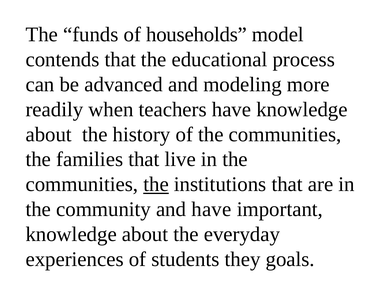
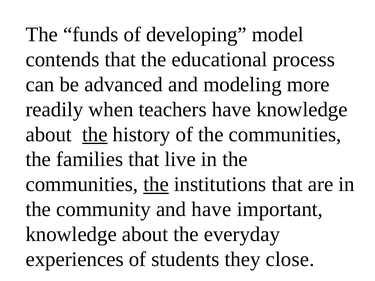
households: households -> developing
the at (95, 135) underline: none -> present
goals: goals -> close
